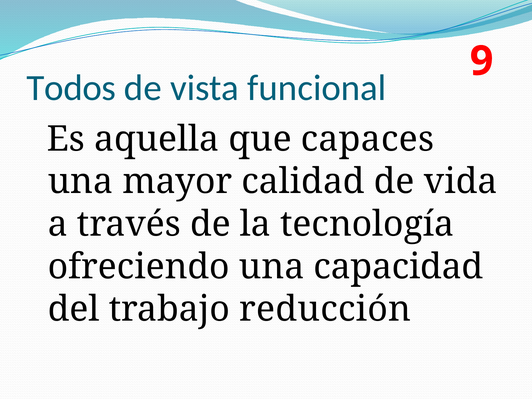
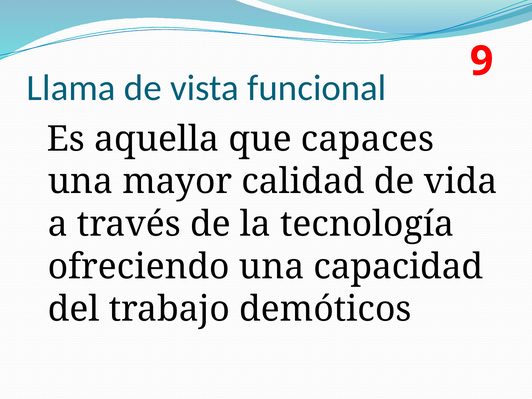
Todos: Todos -> Llama
reducción: reducción -> demóticos
